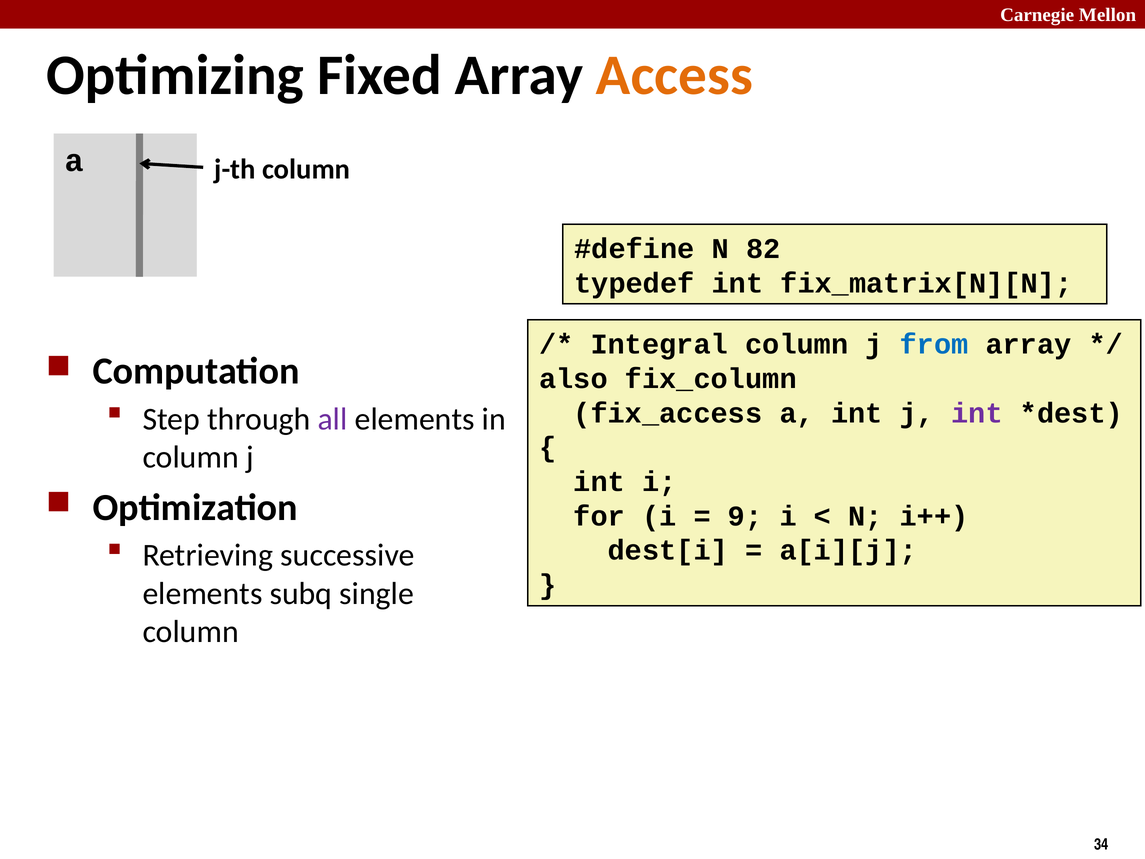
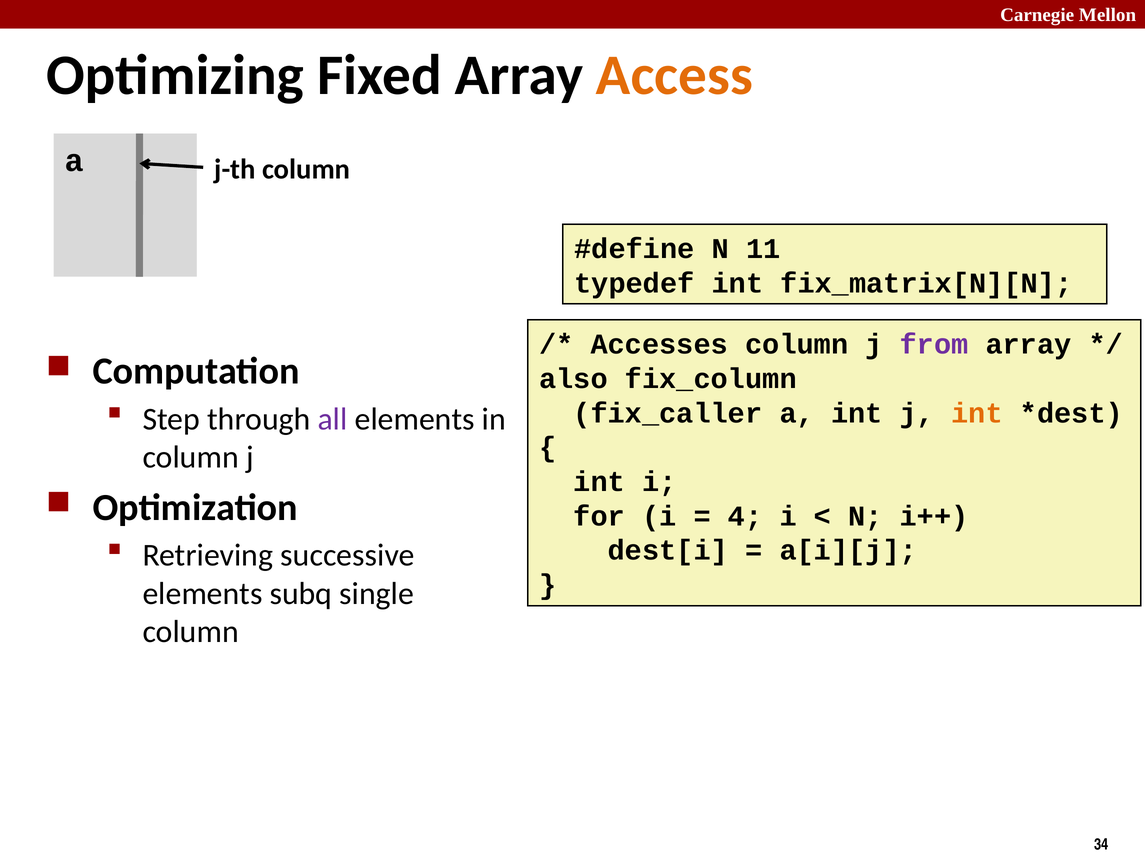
82: 82 -> 11
Integral: Integral -> Accesses
from colour: blue -> purple
fix_access: fix_access -> fix_caller
int at (977, 413) colour: purple -> orange
9: 9 -> 4
